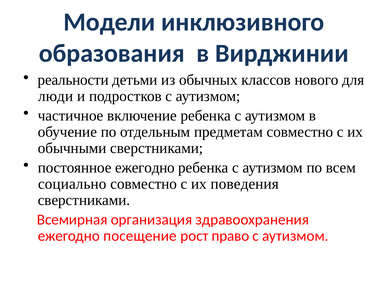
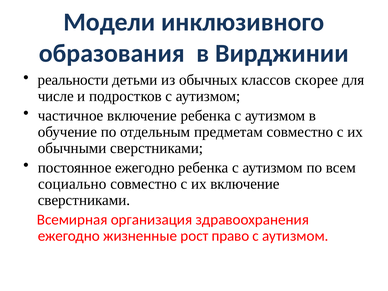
нового: нового -> скорее
люди: люди -> числе
их поведения: поведения -> включение
посещение: посещение -> жизненные
